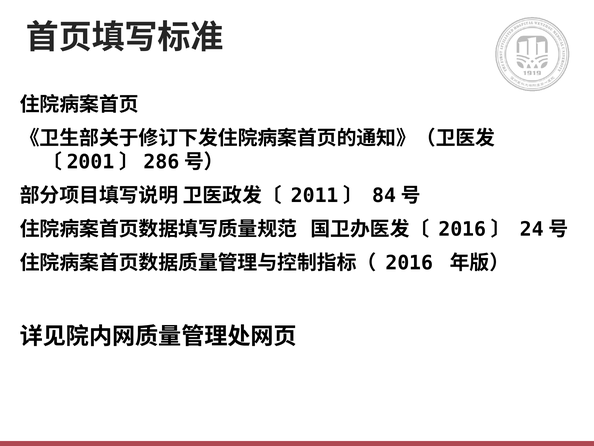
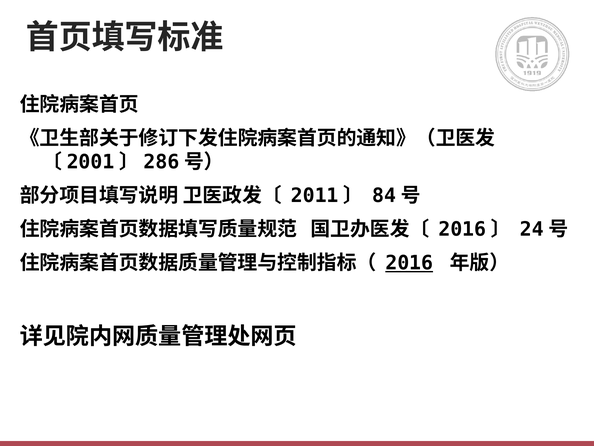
2016 underline: none -> present
